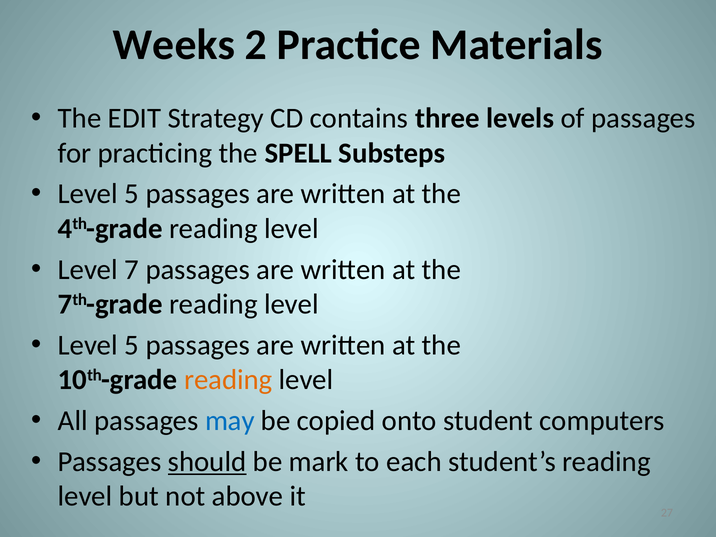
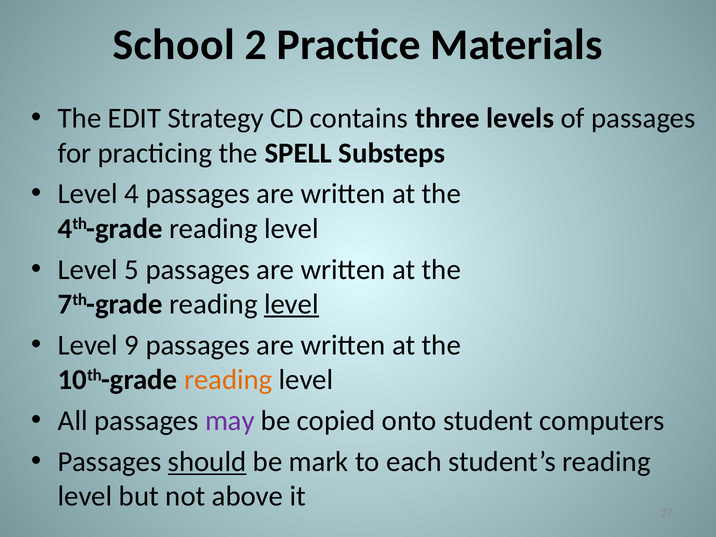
Weeks: Weeks -> School
5 at (132, 194): 5 -> 4
7: 7 -> 5
level at (291, 304) underline: none -> present
5 at (132, 345): 5 -> 9
may colour: blue -> purple
